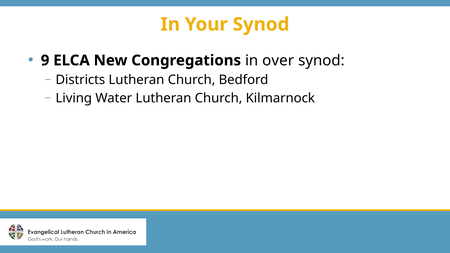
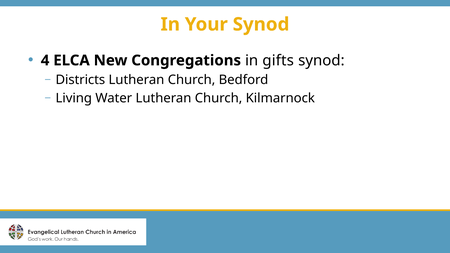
9: 9 -> 4
over: over -> gifts
